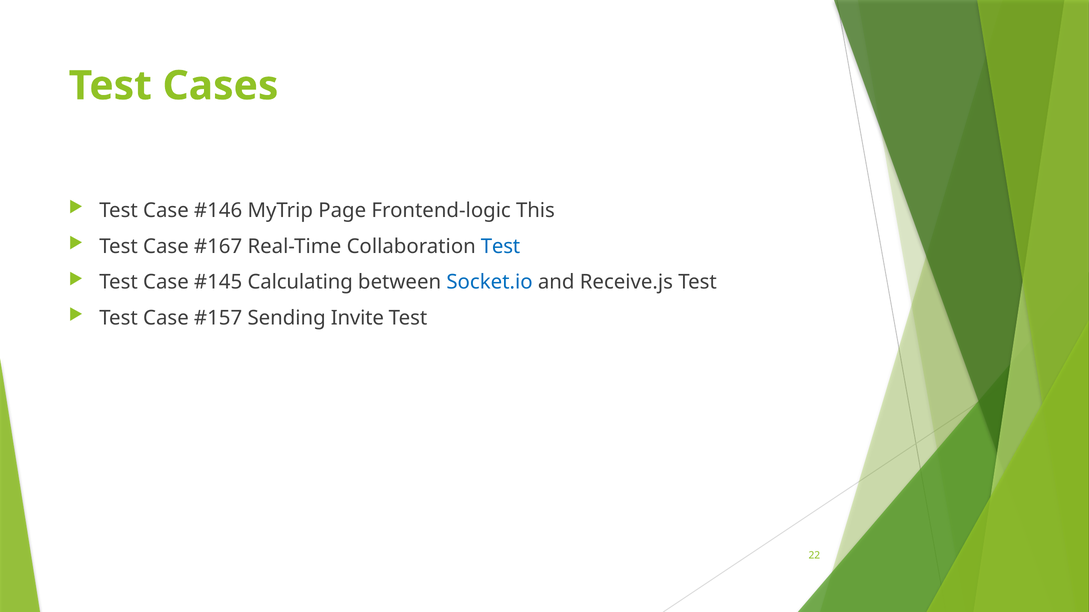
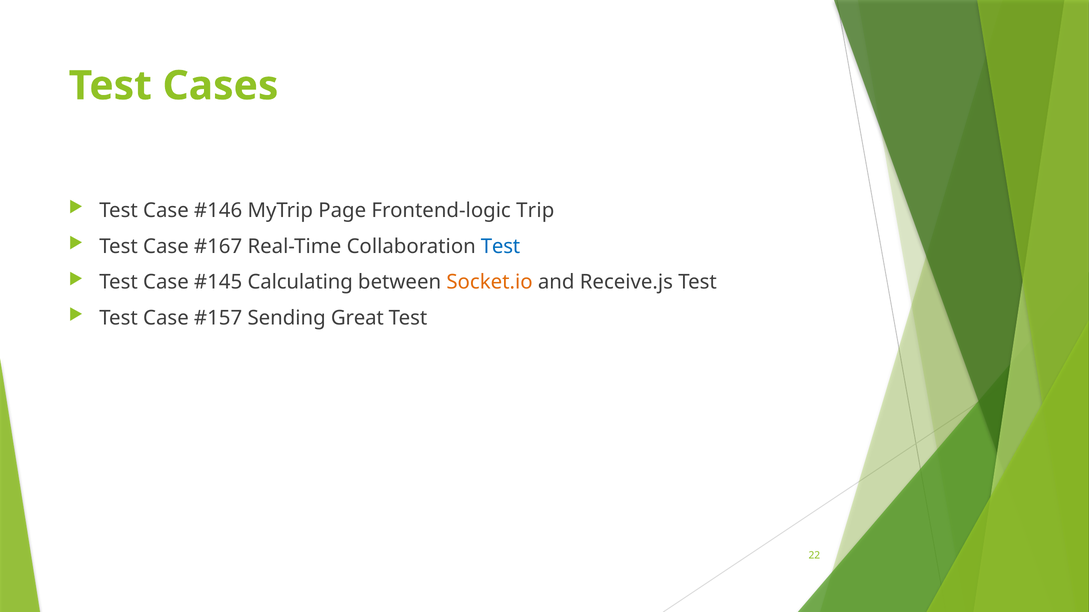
This: This -> Trip
Socket.io colour: blue -> orange
Invite: Invite -> Great
